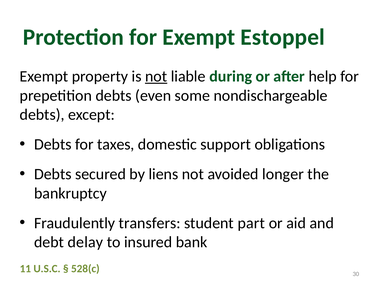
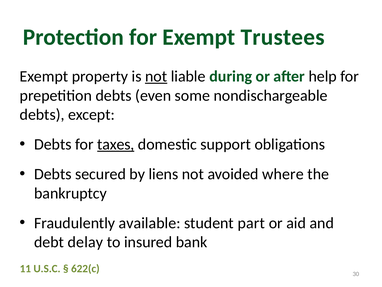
Estoppel: Estoppel -> Trustees
taxes underline: none -> present
longer: longer -> where
transfers: transfers -> available
528(c: 528(c -> 622(c
